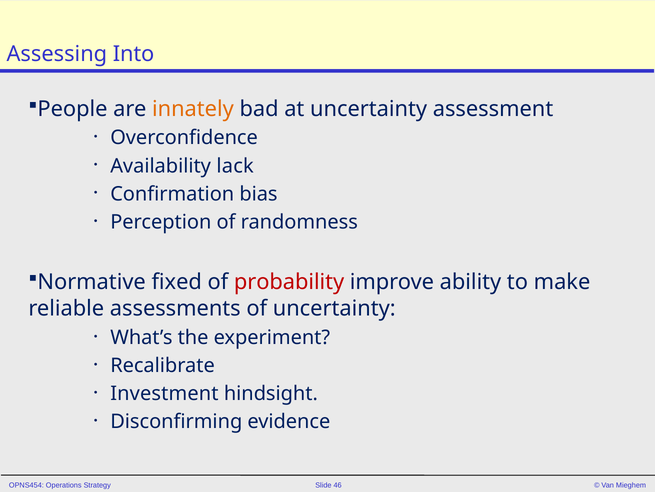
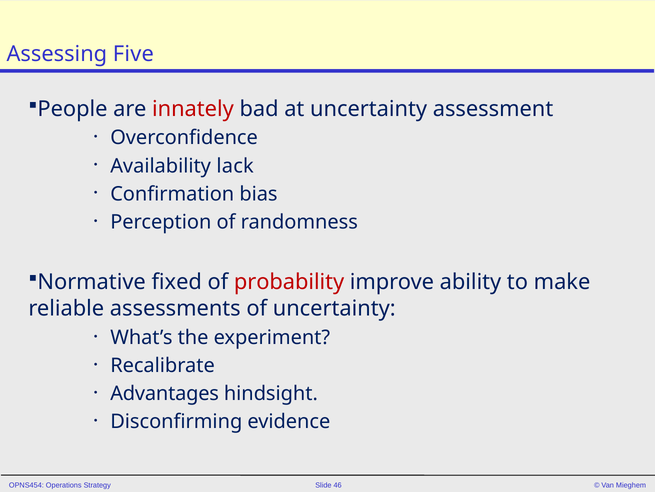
Into: Into -> Five
innately colour: orange -> red
Investment: Investment -> Advantages
